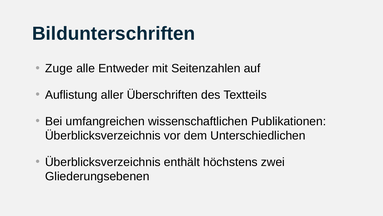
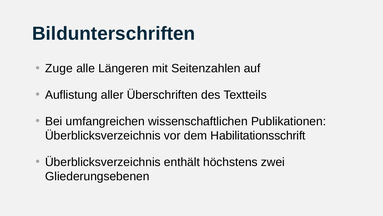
Entweder: Entweder -> Längeren
Unterschiedlichen: Unterschiedlichen -> Habilitationsschrift
